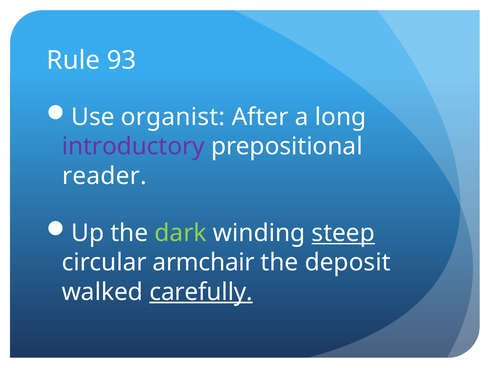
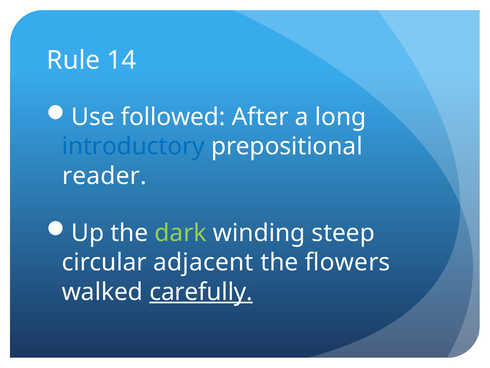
93: 93 -> 14
organist: organist -> followed
introductory colour: purple -> blue
steep underline: present -> none
armchair: armchair -> adjacent
deposit: deposit -> flowers
